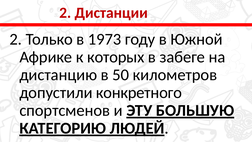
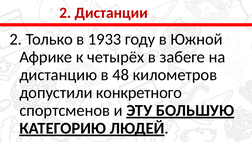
1973: 1973 -> 1933
которых: которых -> четырёх
50: 50 -> 48
